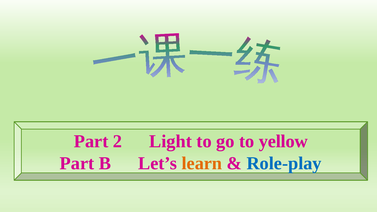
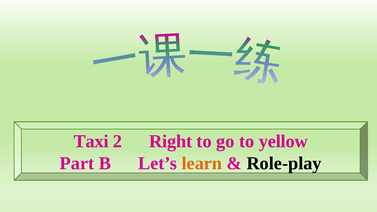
Part at (91, 141): Part -> Taxi
Light: Light -> Right
Role-play colour: blue -> black
